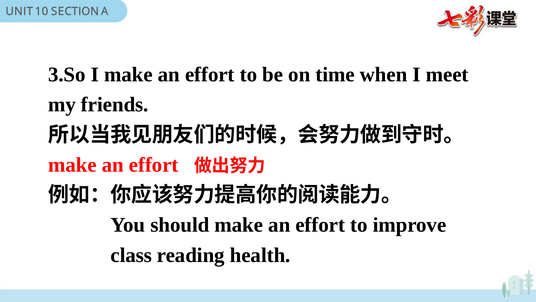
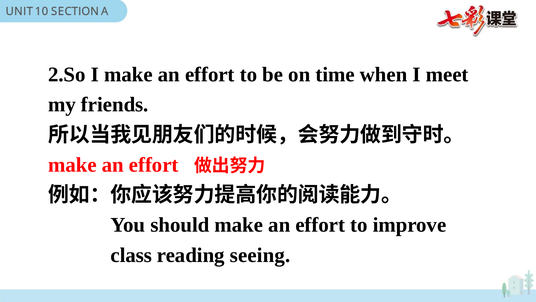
3.So: 3.So -> 2.So
health: health -> seeing
